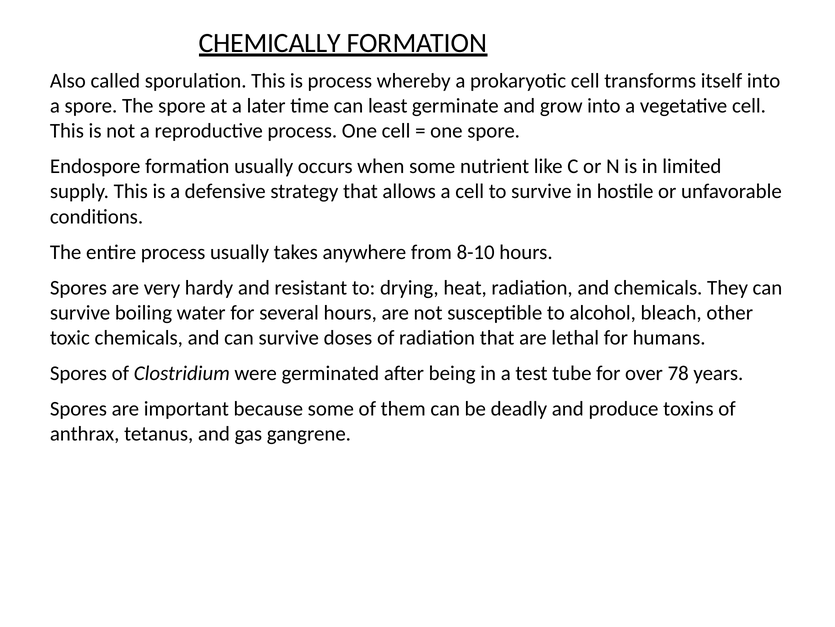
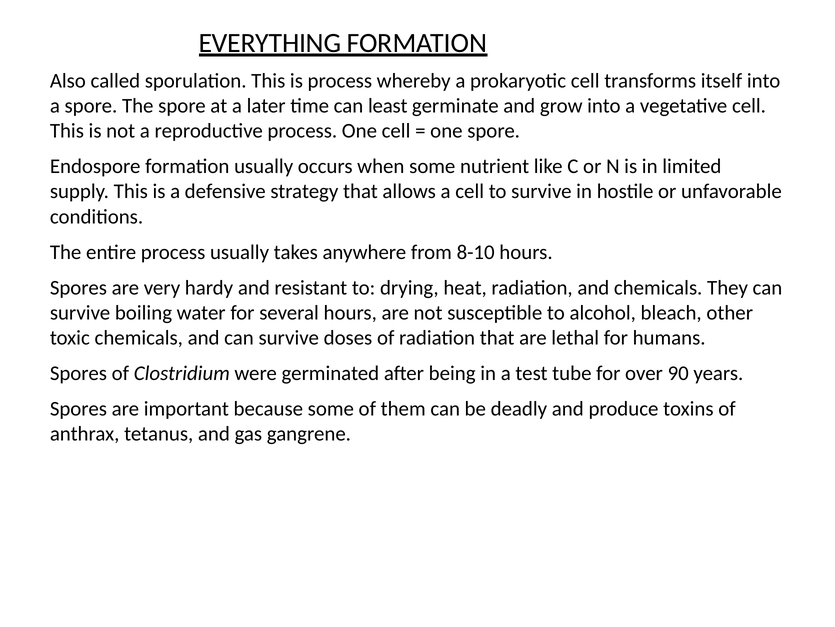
CHEMICALLY: CHEMICALLY -> EVERYTHING
78: 78 -> 90
